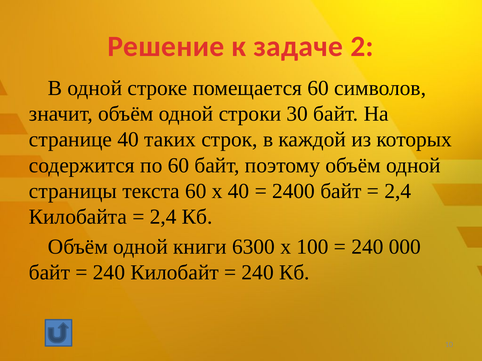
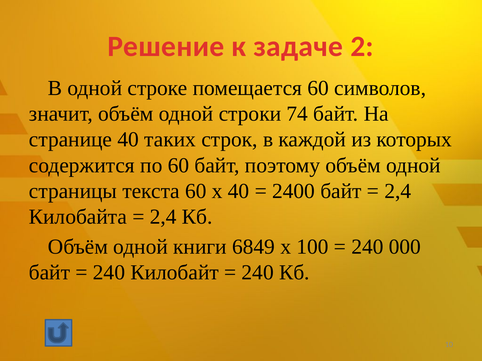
30: 30 -> 74
6300: 6300 -> 6849
